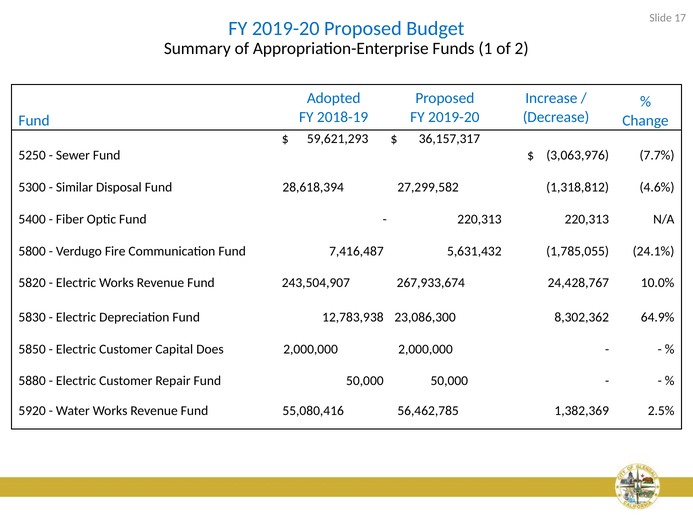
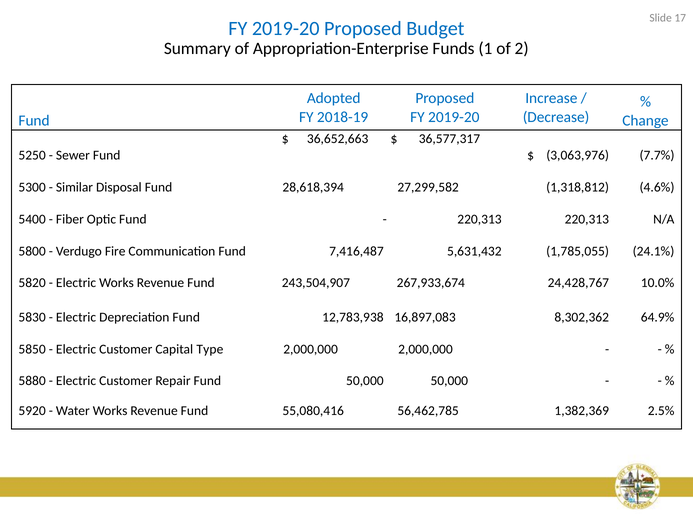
59,621,293: 59,621,293 -> 36,652,663
36,157,317: 36,157,317 -> 36,577,317
23,086,300: 23,086,300 -> 16,897,083
Does: Does -> Type
